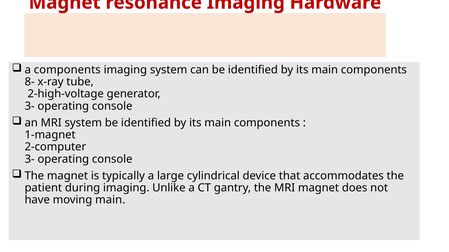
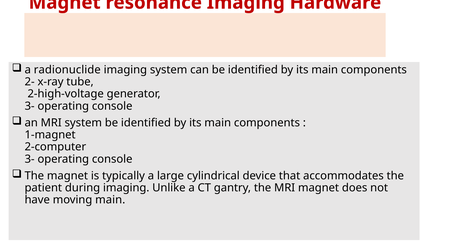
a components: components -> radionuclide
8-: 8- -> 2-
